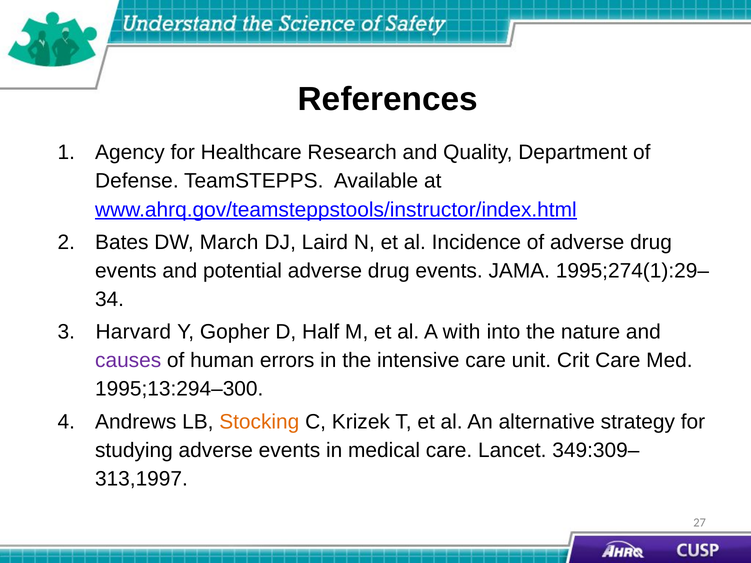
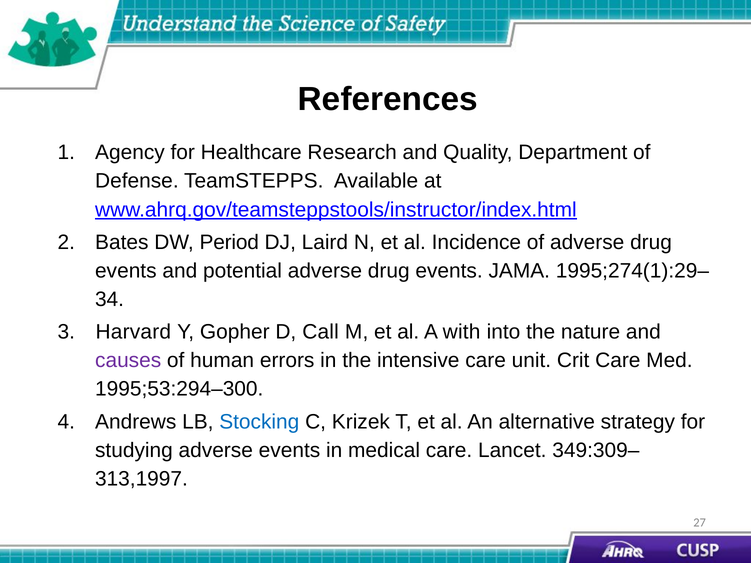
March: March -> Period
Half: Half -> Call
1995;13:294–300: 1995;13:294–300 -> 1995;53:294–300
Stocking colour: orange -> blue
